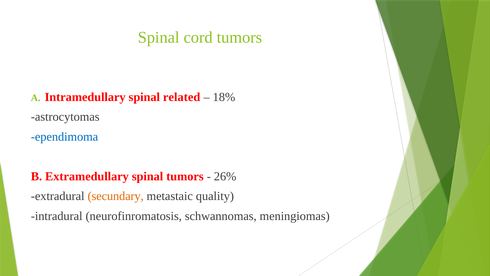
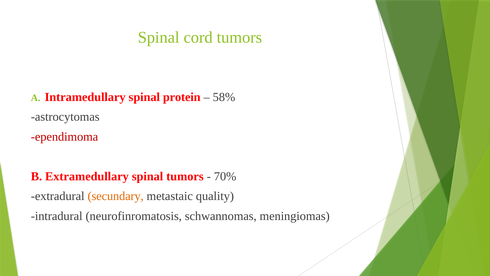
related: related -> protein
18%: 18% -> 58%
ependimoma colour: blue -> red
26%: 26% -> 70%
